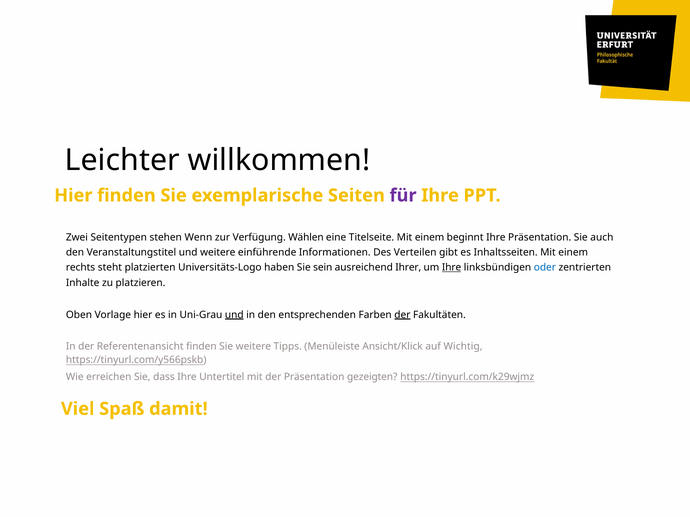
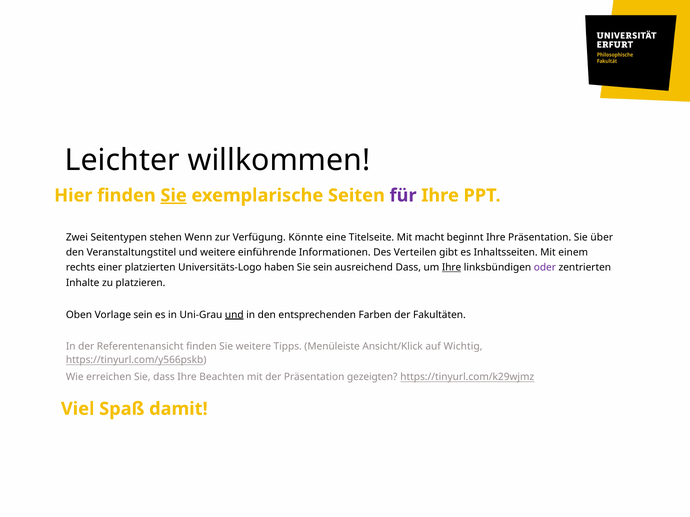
Sie at (174, 196) underline: none -> present
Wählen: Wählen -> Könnte
Titelseite Mit einem: einem -> macht
auch: auch -> über
steht: steht -> einer
ausreichend Ihrer: Ihrer -> Dass
oder colour: blue -> purple
Vorlage hier: hier -> sein
der at (402, 315) underline: present -> none
Untertitel: Untertitel -> Beachten
